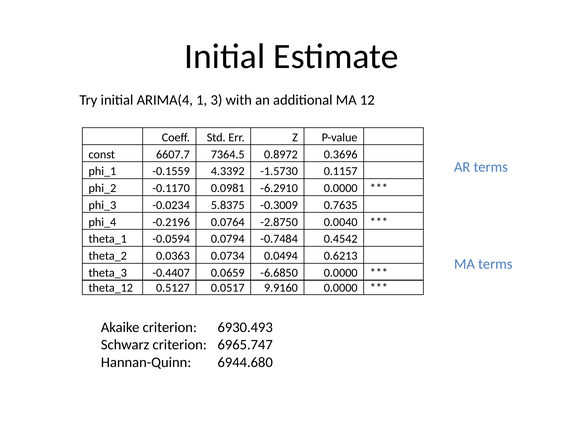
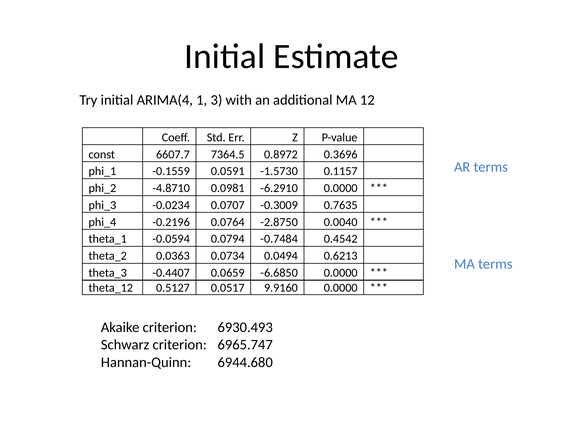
4.3392: 4.3392 -> 0.0591
-0.1170: -0.1170 -> -4.8710
5.8375: 5.8375 -> 0.0707
